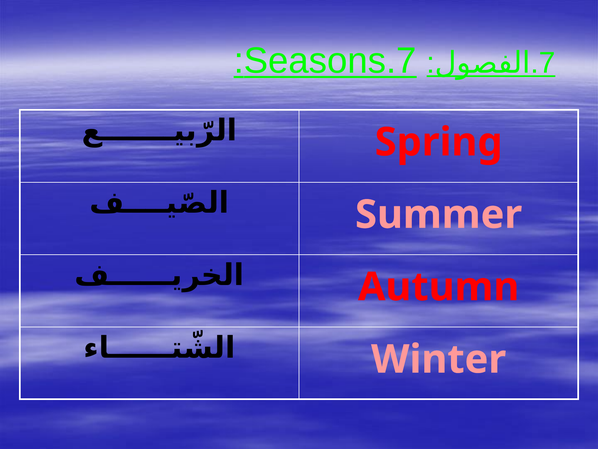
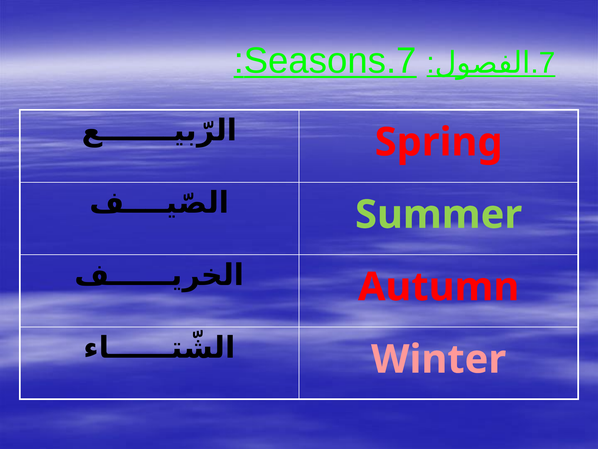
Summer colour: pink -> light green
